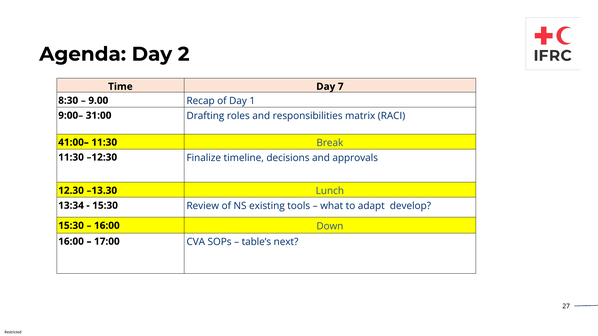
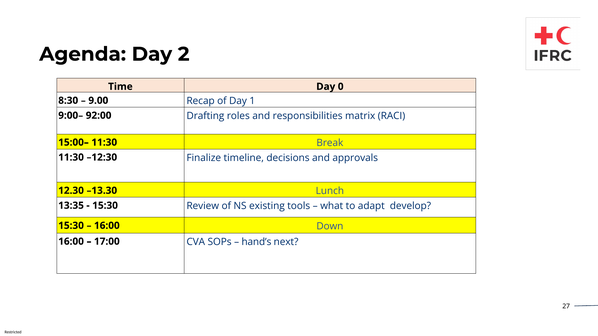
7: 7 -> 0
31:00: 31:00 -> 92:00
41:00–: 41:00– -> 15:00–
13:34: 13:34 -> 13:35
table’s: table’s -> hand’s
